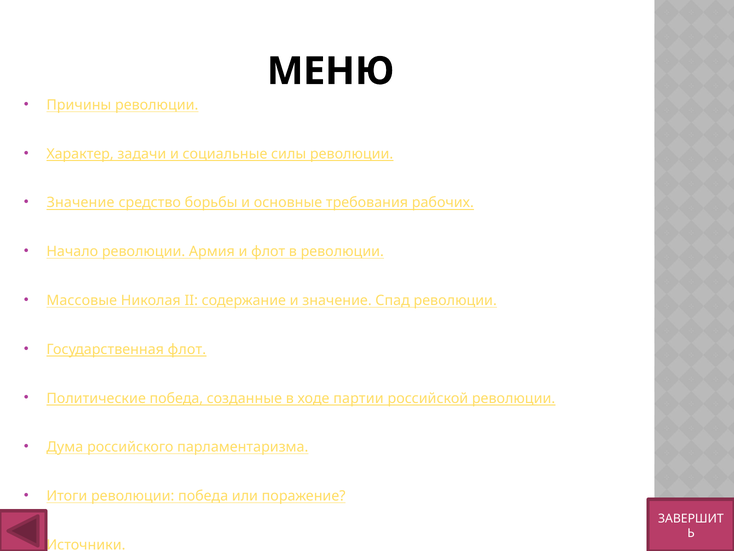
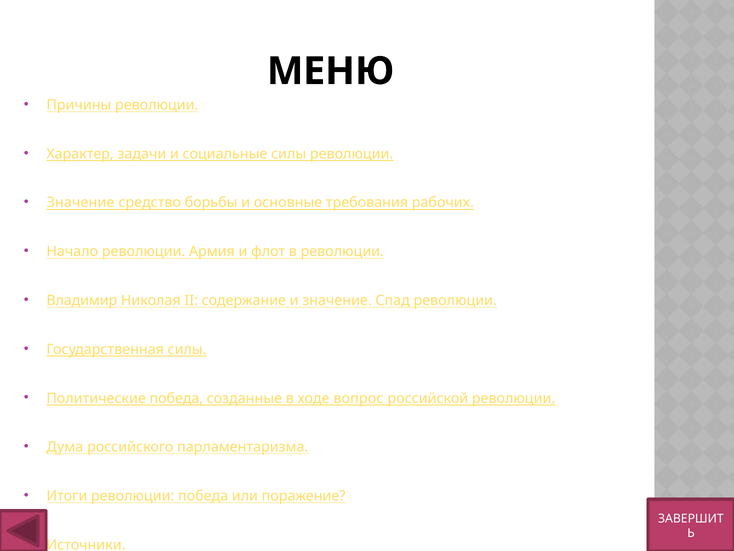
Массовые: Массовые -> Владимир
Государственная флот: флот -> силы
партии: партии -> вопрос
